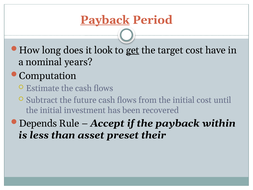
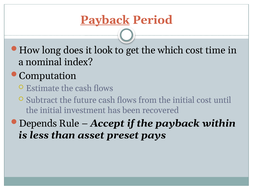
get underline: present -> none
target: target -> which
have: have -> time
years: years -> index
their: their -> pays
